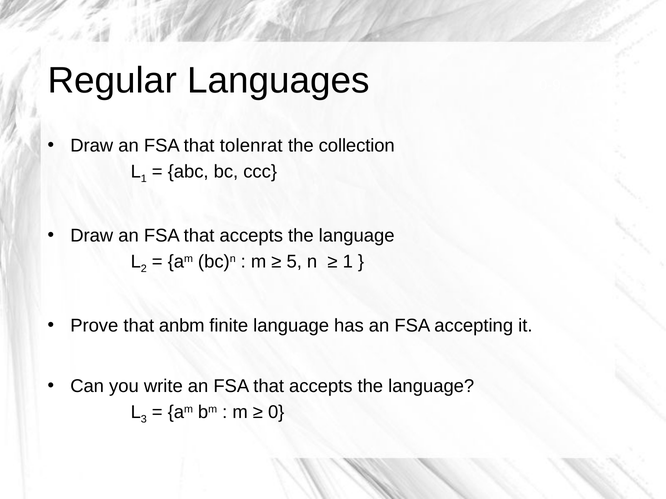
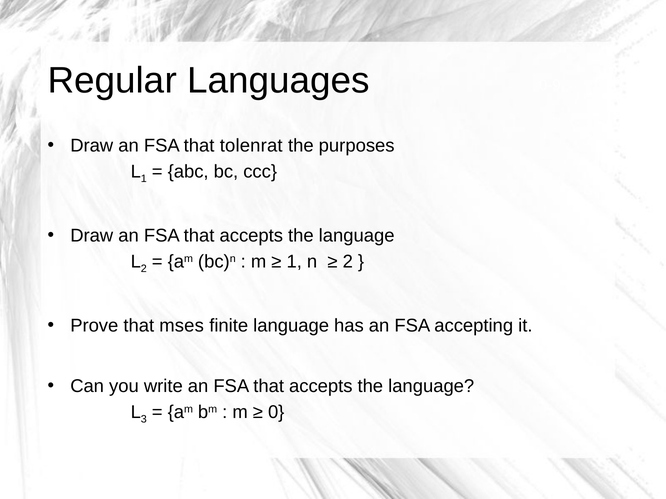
collection: collection -> purposes
5 at (294, 262): 5 -> 1
1 at (348, 262): 1 -> 2
anbm: anbm -> mses
